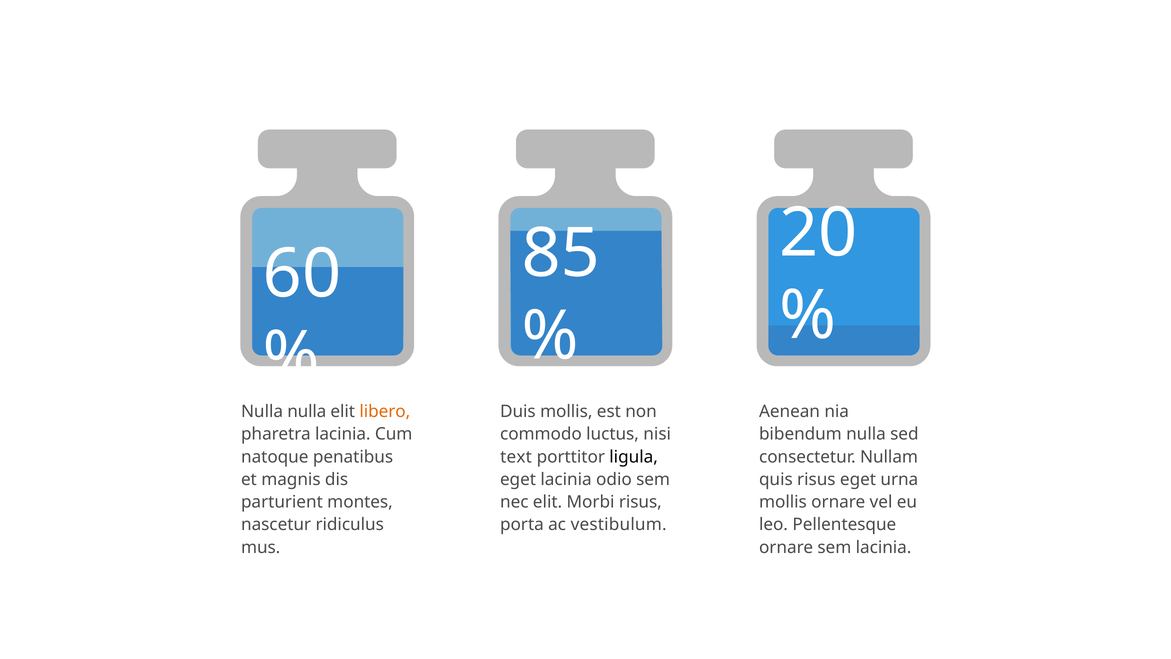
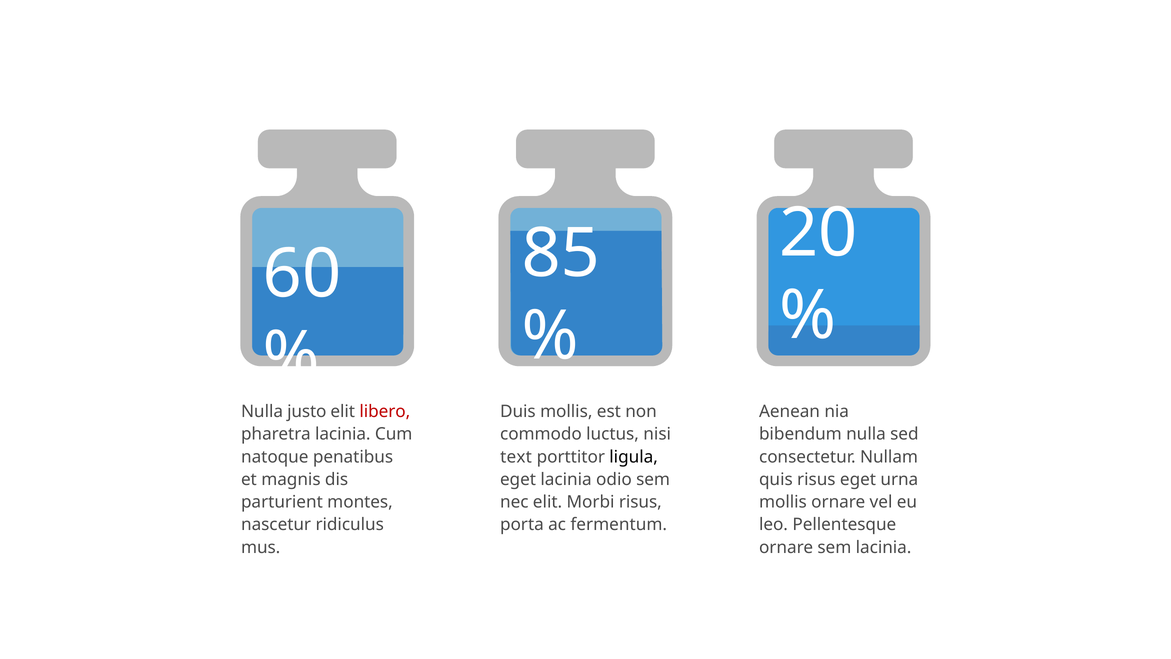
Nulla nulla: nulla -> justo
libero colour: orange -> red
vestibulum: vestibulum -> fermentum
